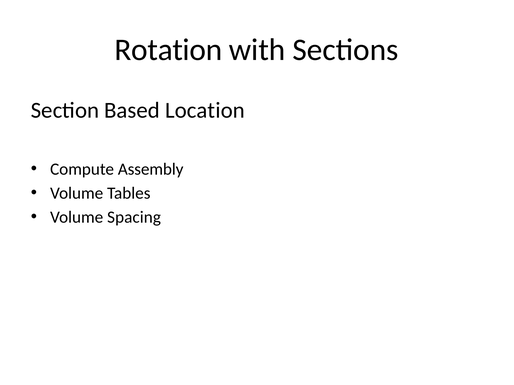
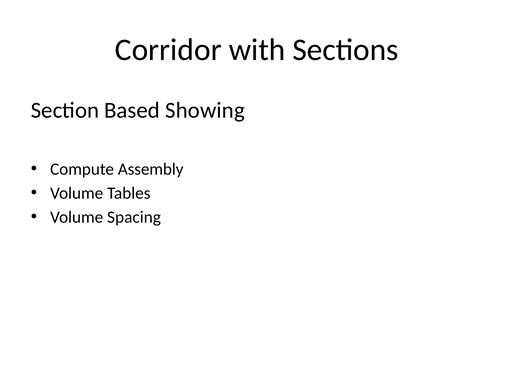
Rotation: Rotation -> Corridor
Location: Location -> Showing
